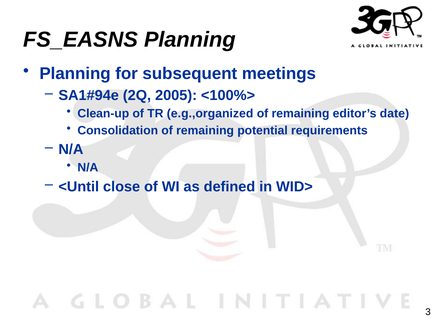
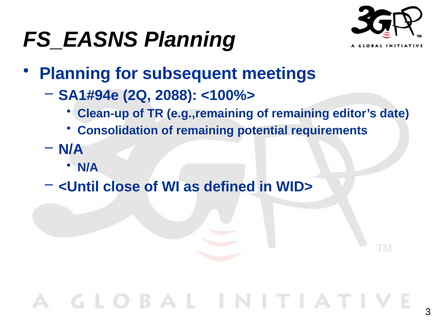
2005: 2005 -> 2088
e.g.,organized: e.g.,organized -> e.g.,remaining
